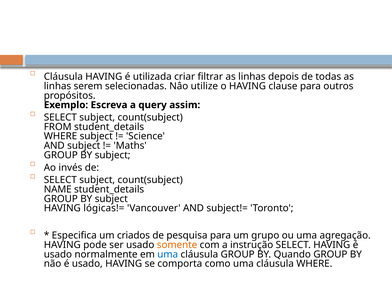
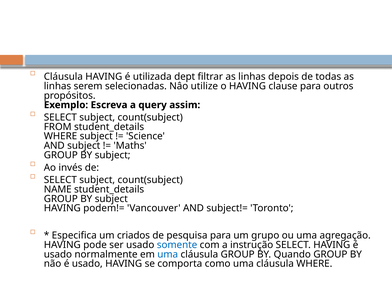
criar: criar -> dept
lógicas!=: lógicas!= -> podem!=
somente colour: orange -> blue
